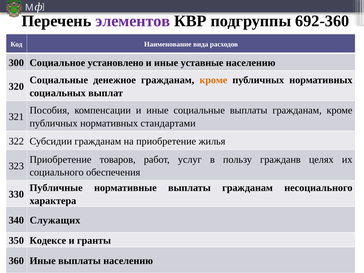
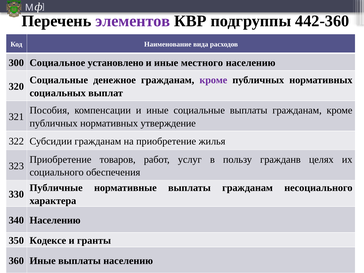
692-360: 692-360 -> 442-360
уставные: уставные -> местного
кроме at (213, 80) colour: orange -> purple
стандартами: стандартами -> утверждение
340 Служащих: Служащих -> Населению
